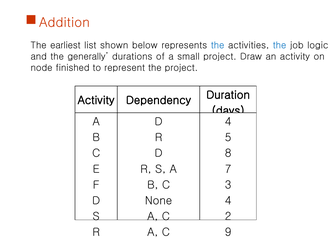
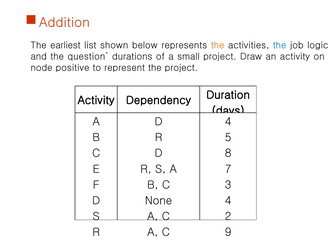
the at (218, 45) colour: blue -> orange
generally: generally -> question
finished: finished -> positive
